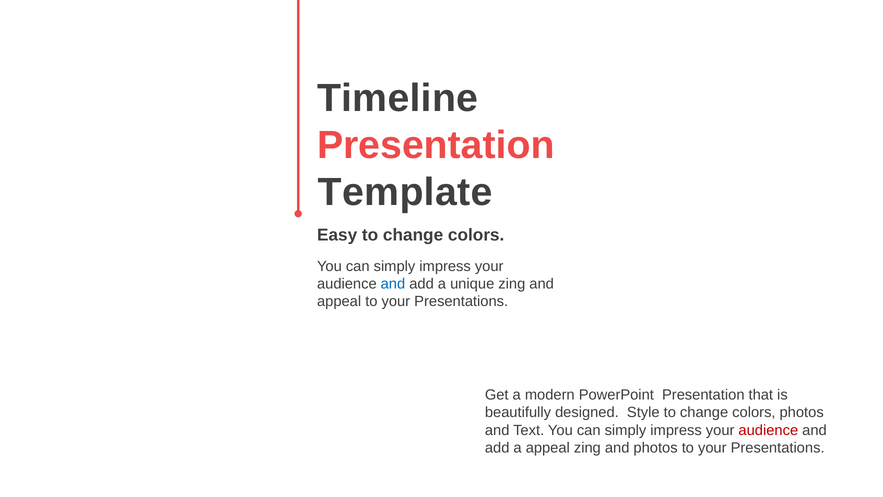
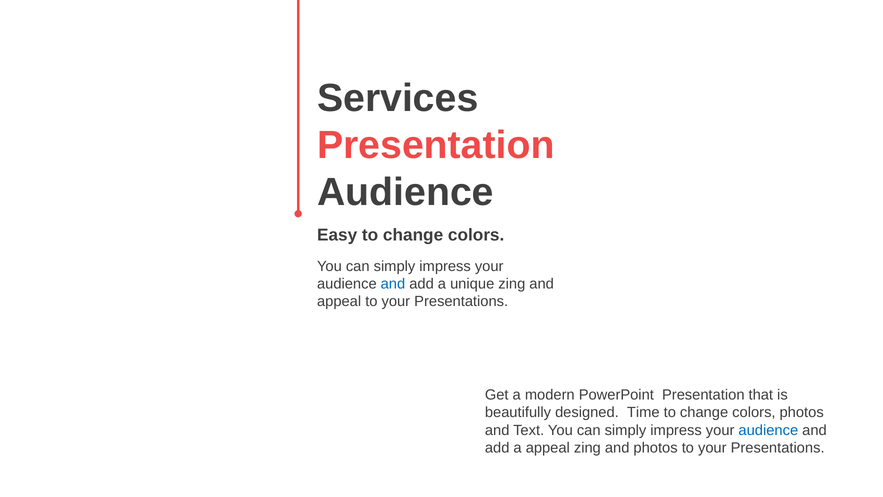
Timeline: Timeline -> Services
Template at (405, 192): Template -> Audience
Style: Style -> Time
audience at (768, 430) colour: red -> blue
